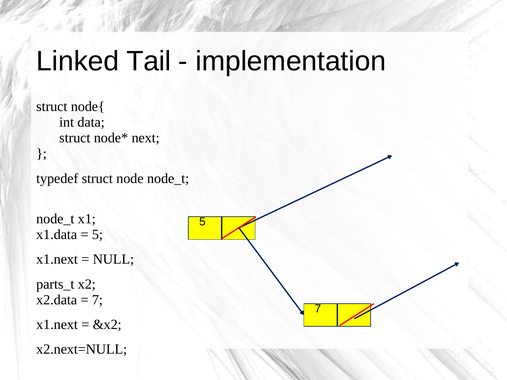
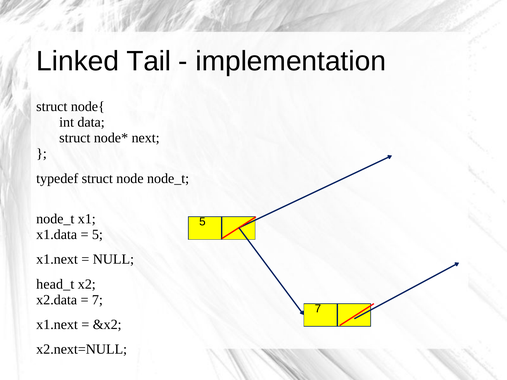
parts_t: parts_t -> head_t
